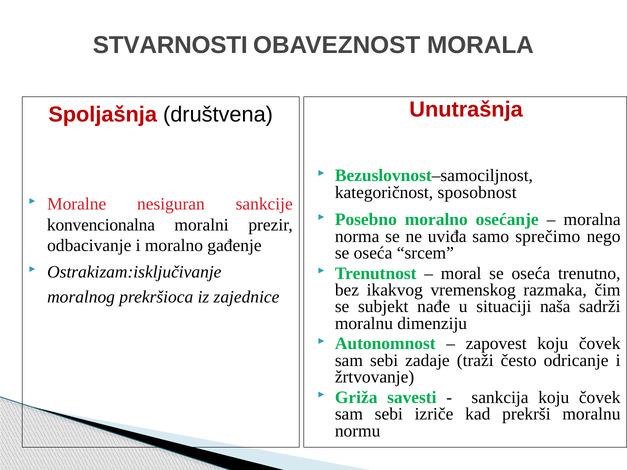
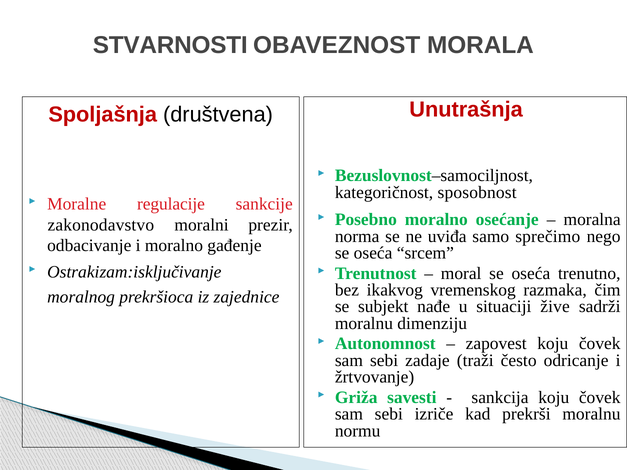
nesiguran: nesiguran -> regulacije
konvencionalna: konvencionalna -> zakonodavstvo
naša: naša -> žive
